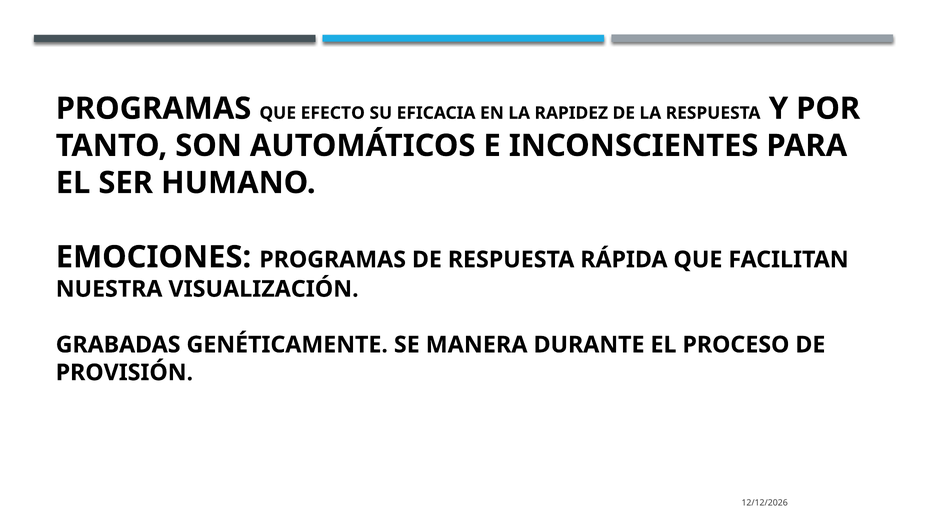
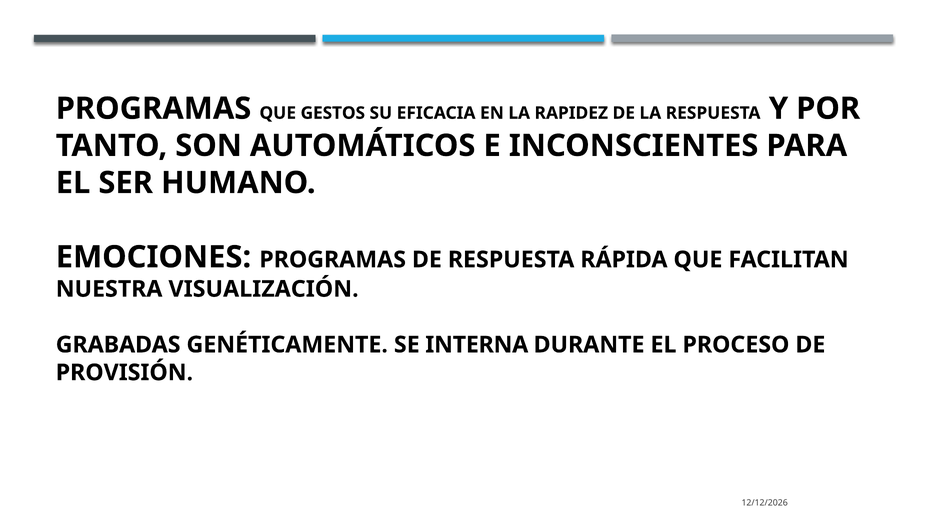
EFECTO: EFECTO -> GESTOS
MANERA: MANERA -> INTERNA
